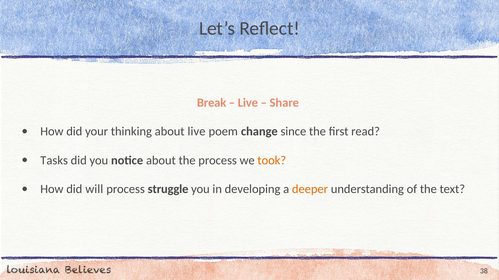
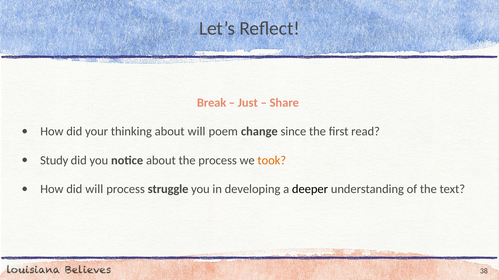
Live at (248, 103): Live -> Just
about live: live -> will
Tasks: Tasks -> Study
deeper colour: orange -> black
